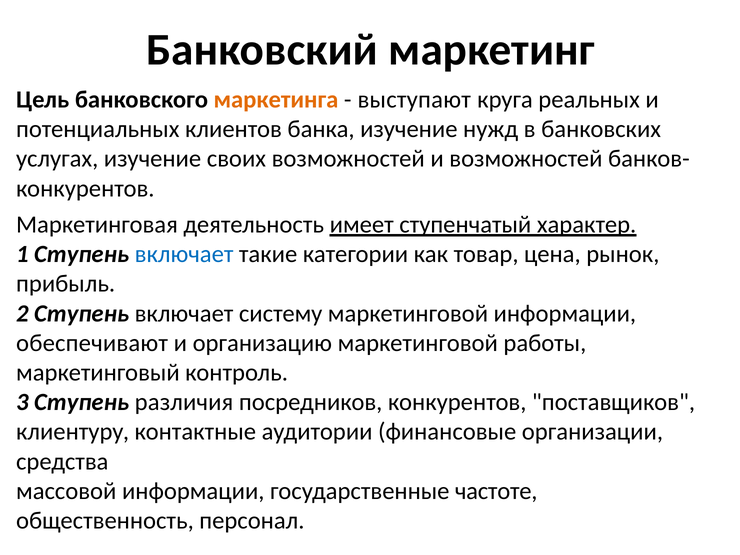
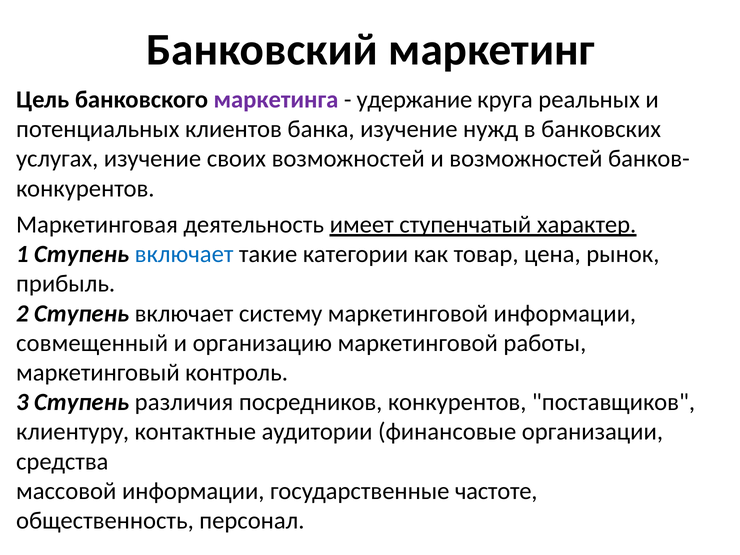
маркетинга colour: orange -> purple
выступают: выступают -> удержание
обеспечивают: обеспечивают -> совмещенный
